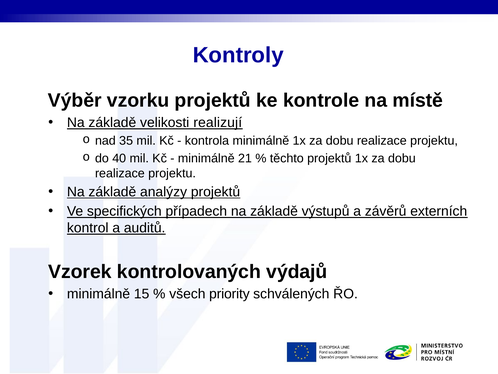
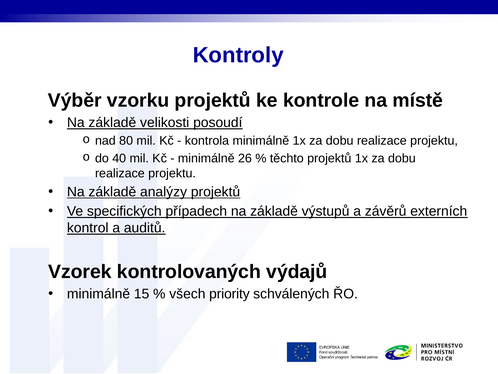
realizují: realizují -> posoudí
35: 35 -> 80
21: 21 -> 26
